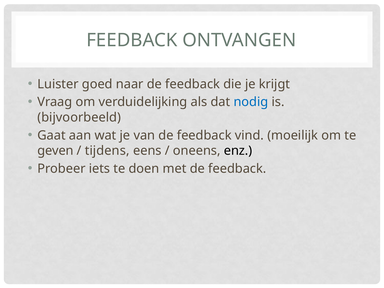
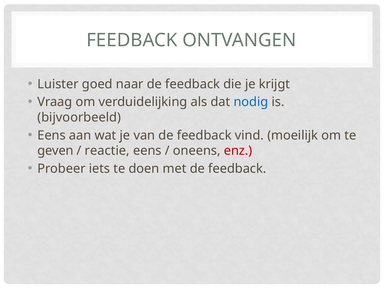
Gaat at (52, 135): Gaat -> Eens
tijdens: tijdens -> reactie
enz colour: black -> red
